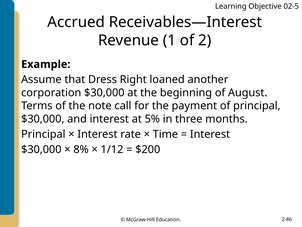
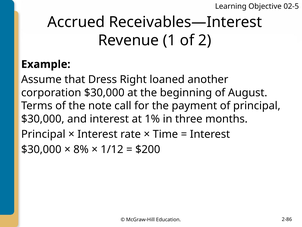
5%: 5% -> 1%
